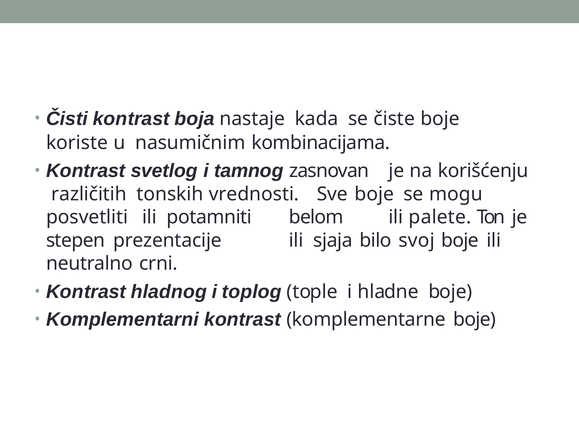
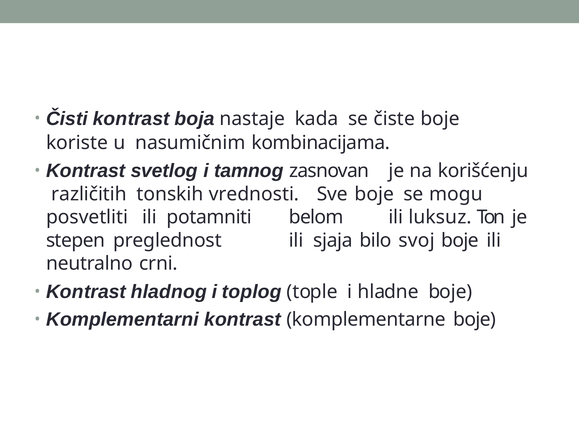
palete: palete -> luksuz
prezentacije: prezentacije -> preglednost
